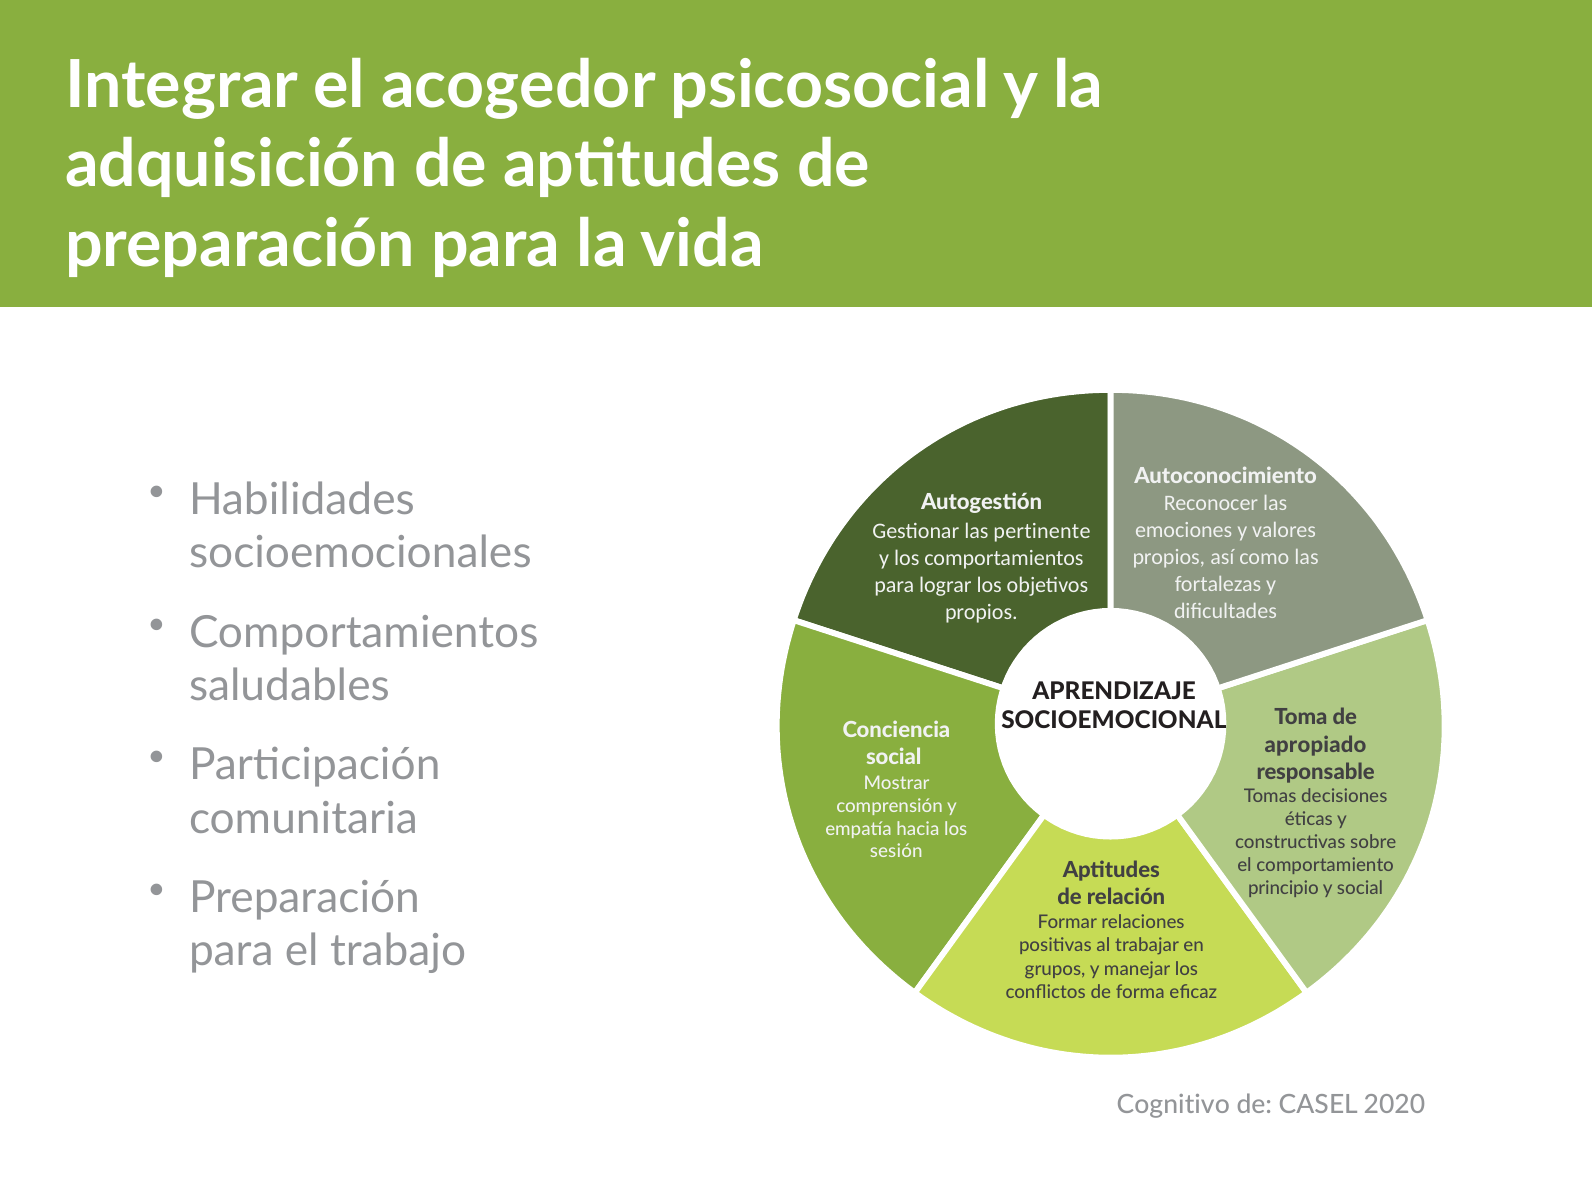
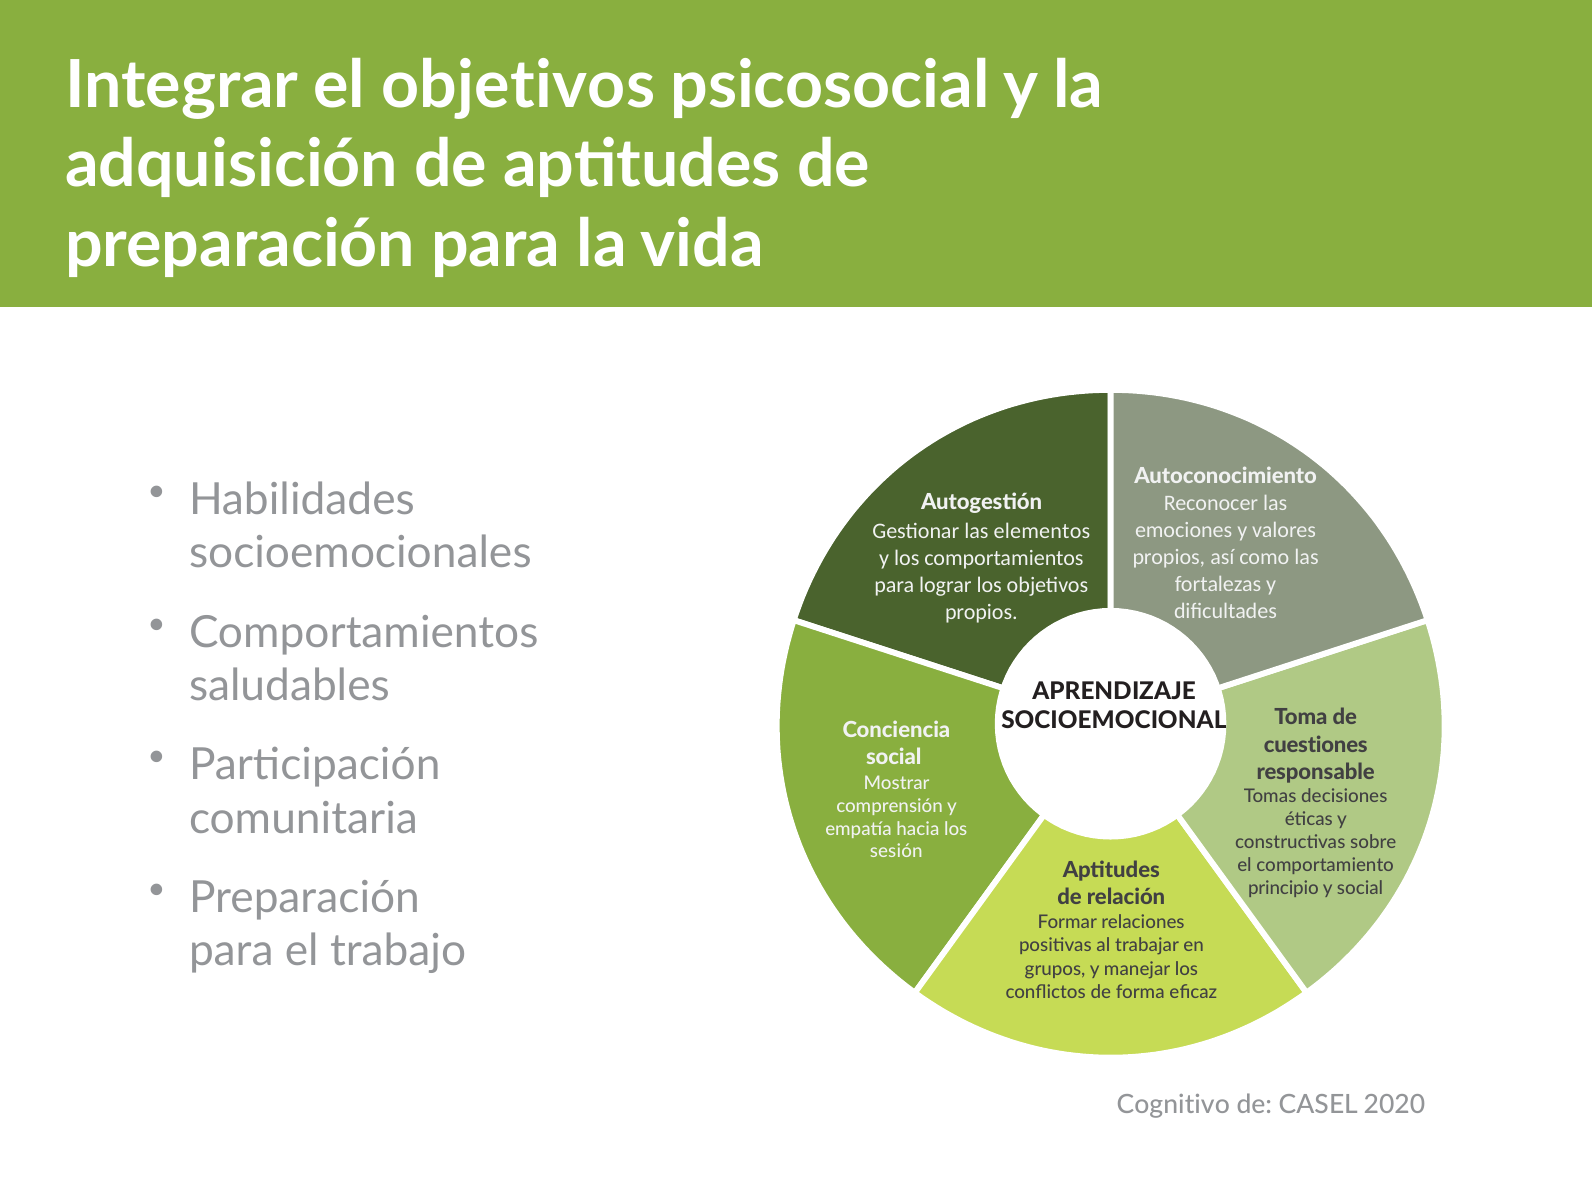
el acogedor: acogedor -> objetivos
pertinente: pertinente -> elementos
apropiado: apropiado -> cuestiones
